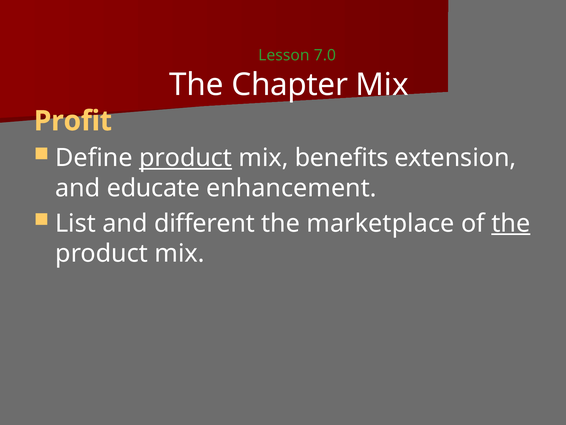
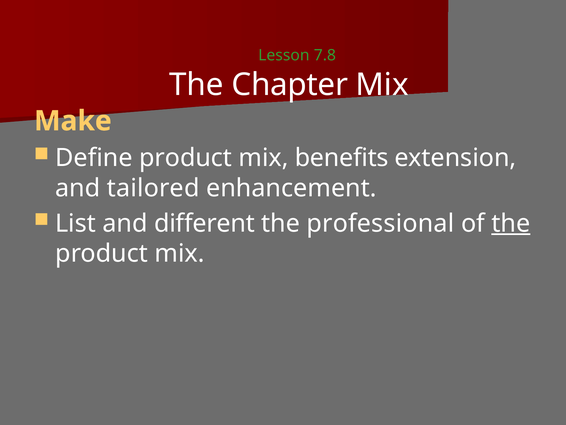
7.0: 7.0 -> 7.8
Profit: Profit -> Make
product at (186, 158) underline: present -> none
educate: educate -> tailored
marketplace: marketplace -> professional
